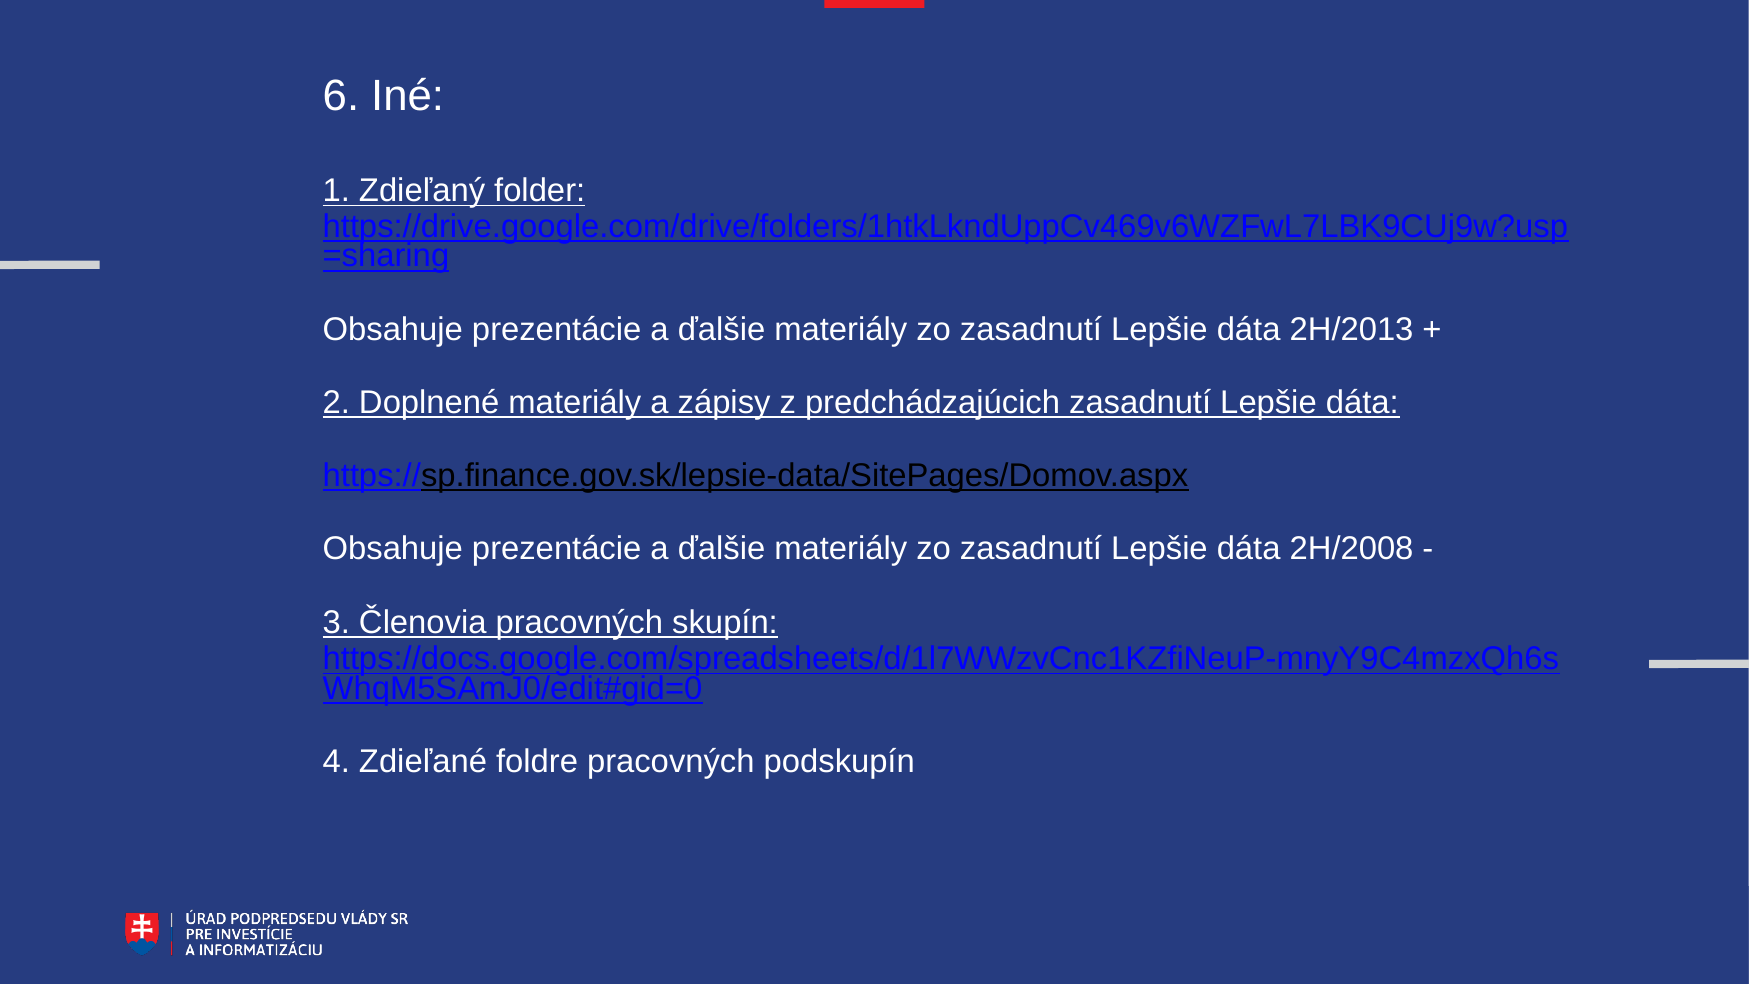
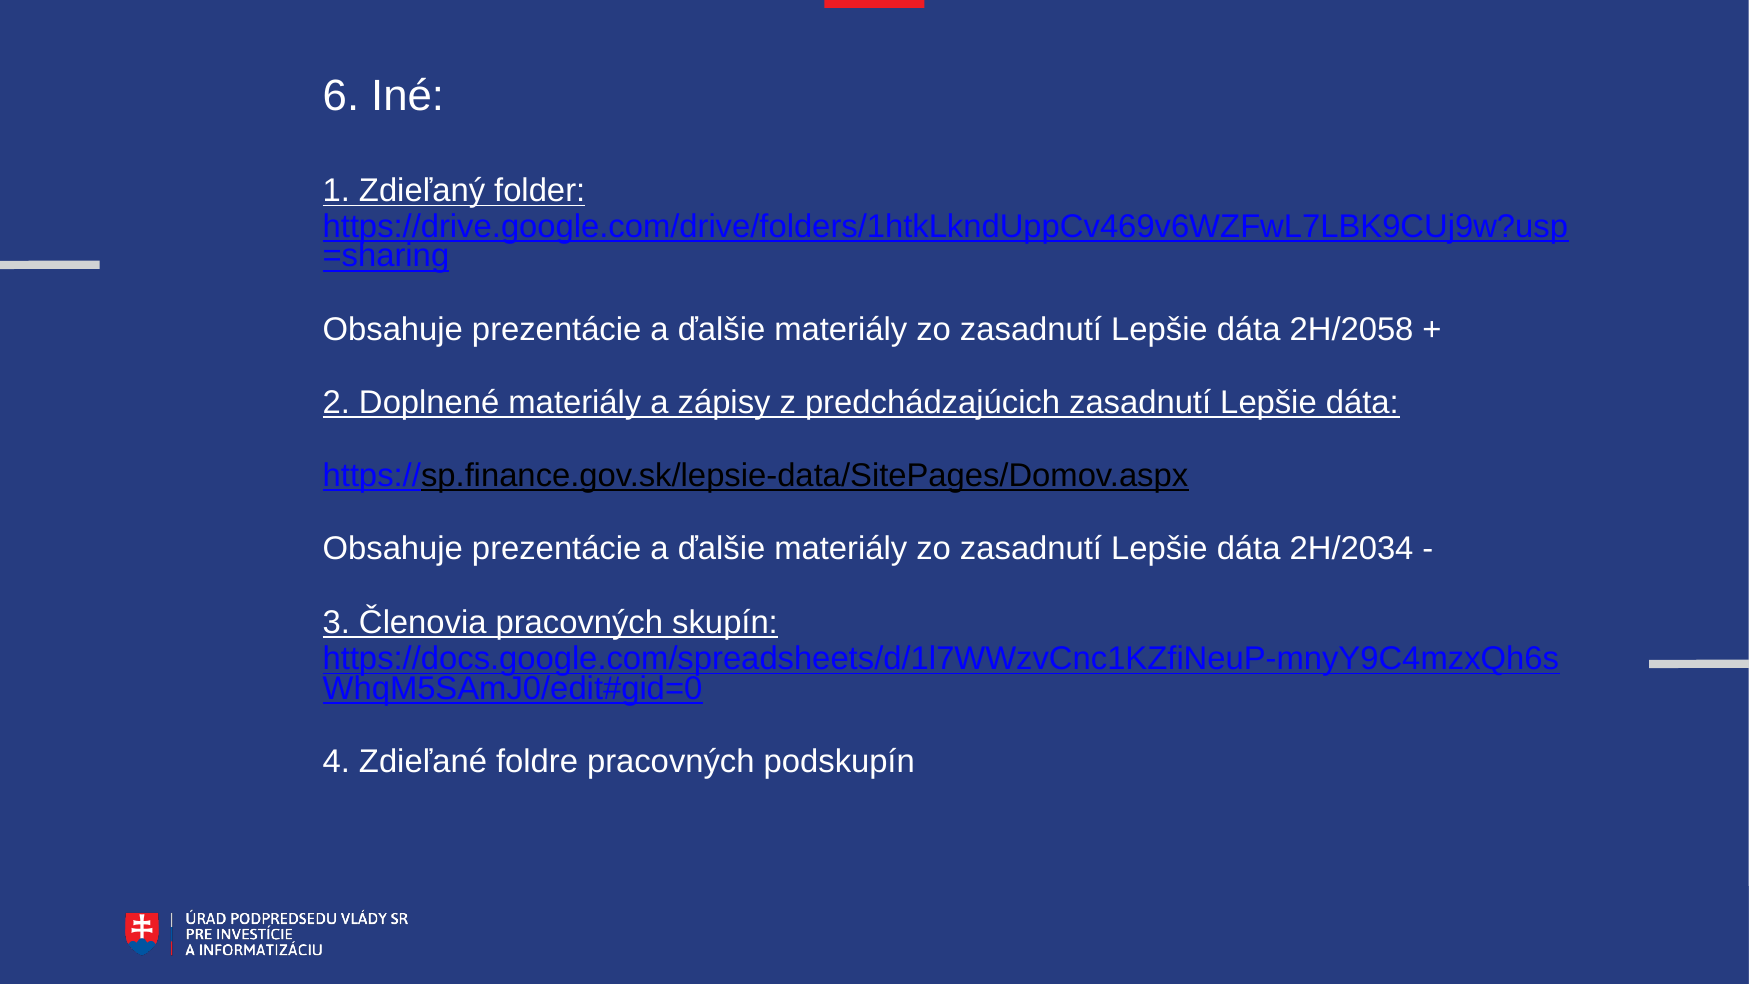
2H/2013: 2H/2013 -> 2H/2058
2H/2008: 2H/2008 -> 2H/2034
